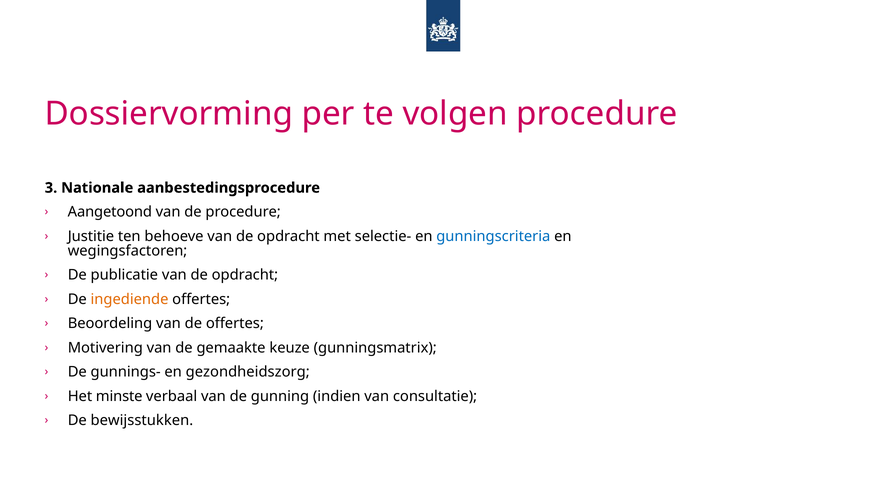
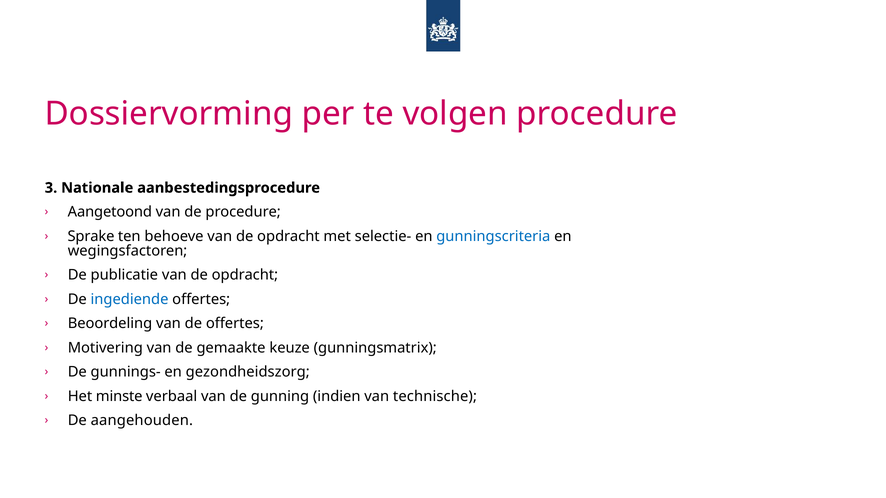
Justitie: Justitie -> Sprake
ingediende colour: orange -> blue
consultatie: consultatie -> technische
bewijsstukken: bewijsstukken -> aangehouden
